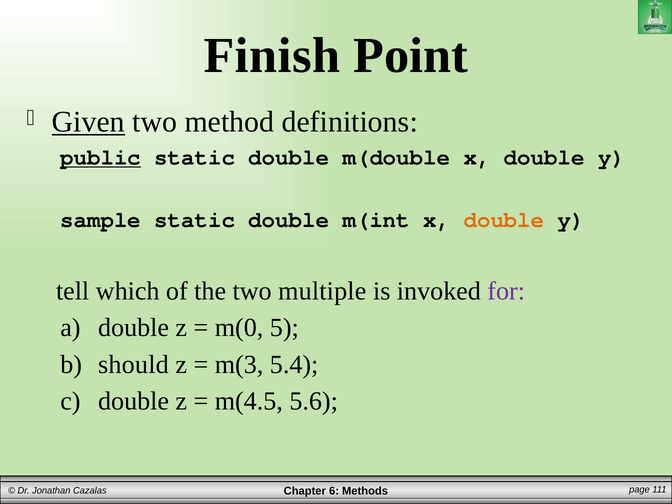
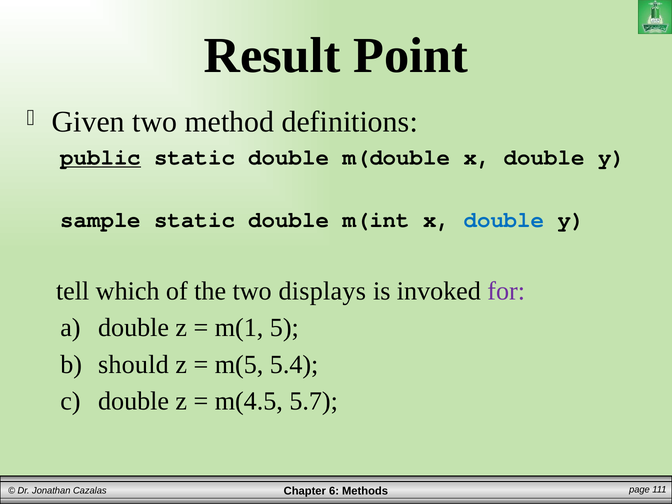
Finish: Finish -> Result
Given underline: present -> none
double at (504, 220) colour: orange -> blue
multiple: multiple -> displays
m(0: m(0 -> m(1
m(3: m(3 -> m(5
5.6: 5.6 -> 5.7
